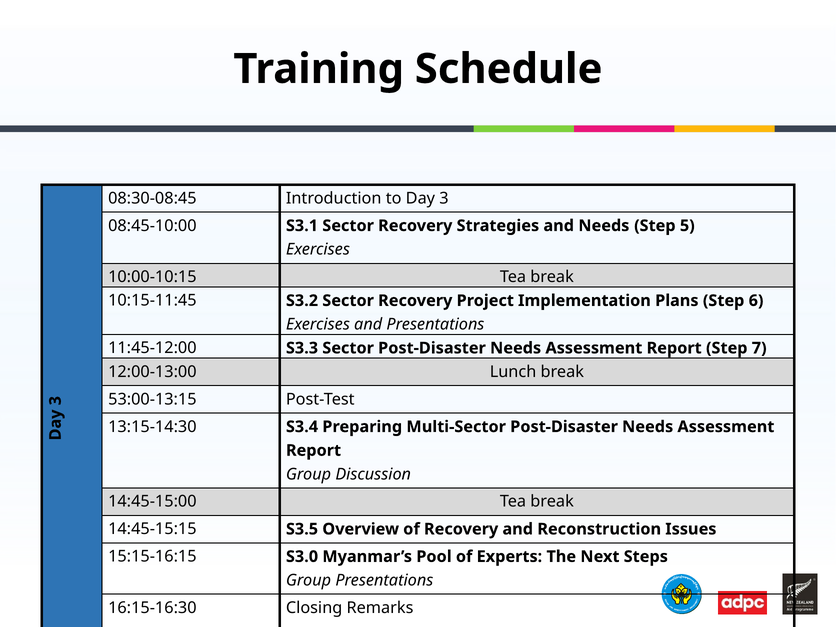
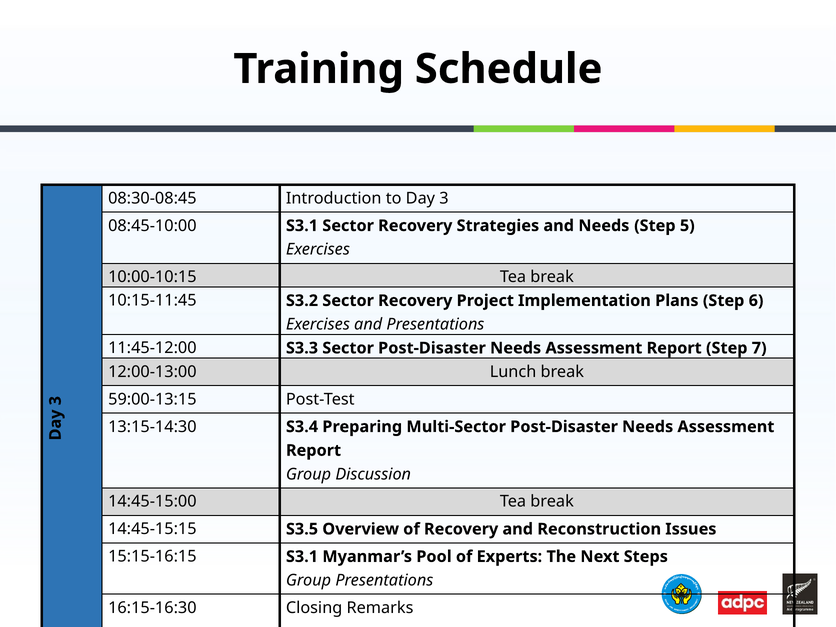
53:00-13:15: 53:00-13:15 -> 59:00-13:15
15:15-16:15 S3.0: S3.0 -> S3.1
